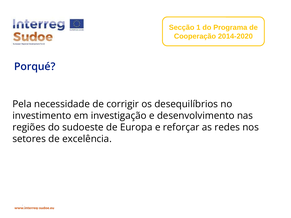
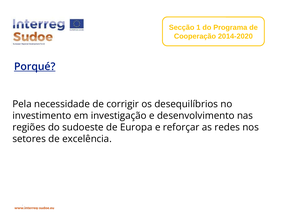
Porqué underline: none -> present
